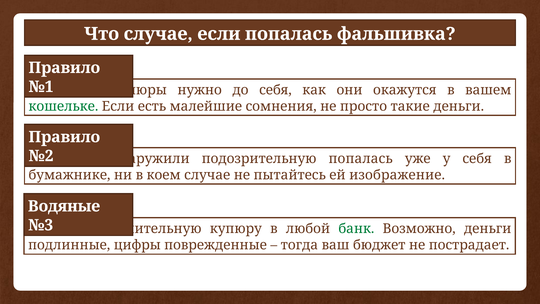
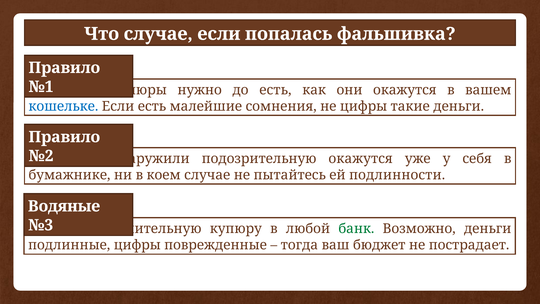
до себя: себя -> есть
кошельке colour: green -> blue
не просто: просто -> цифры
подозрительную попалась: попалась -> окажутся
изображение: изображение -> подлинности
